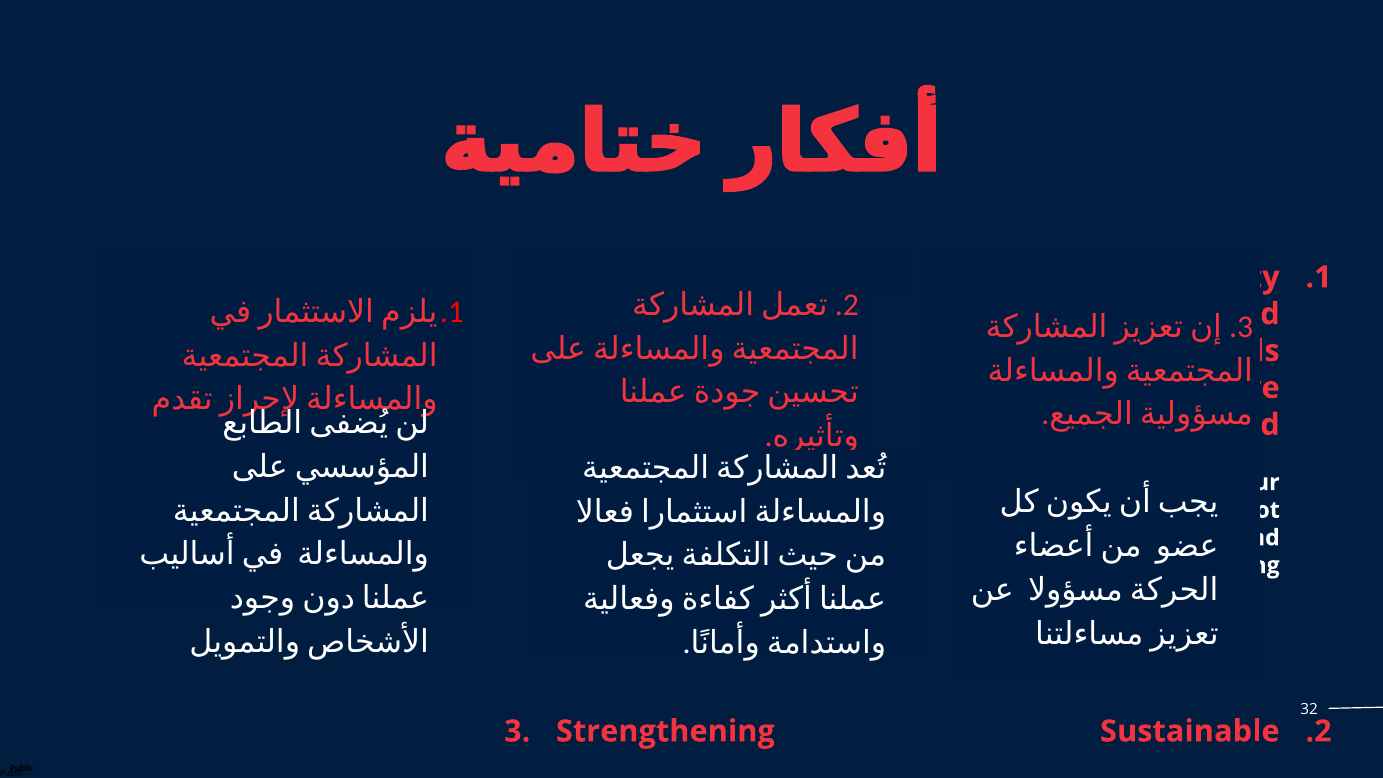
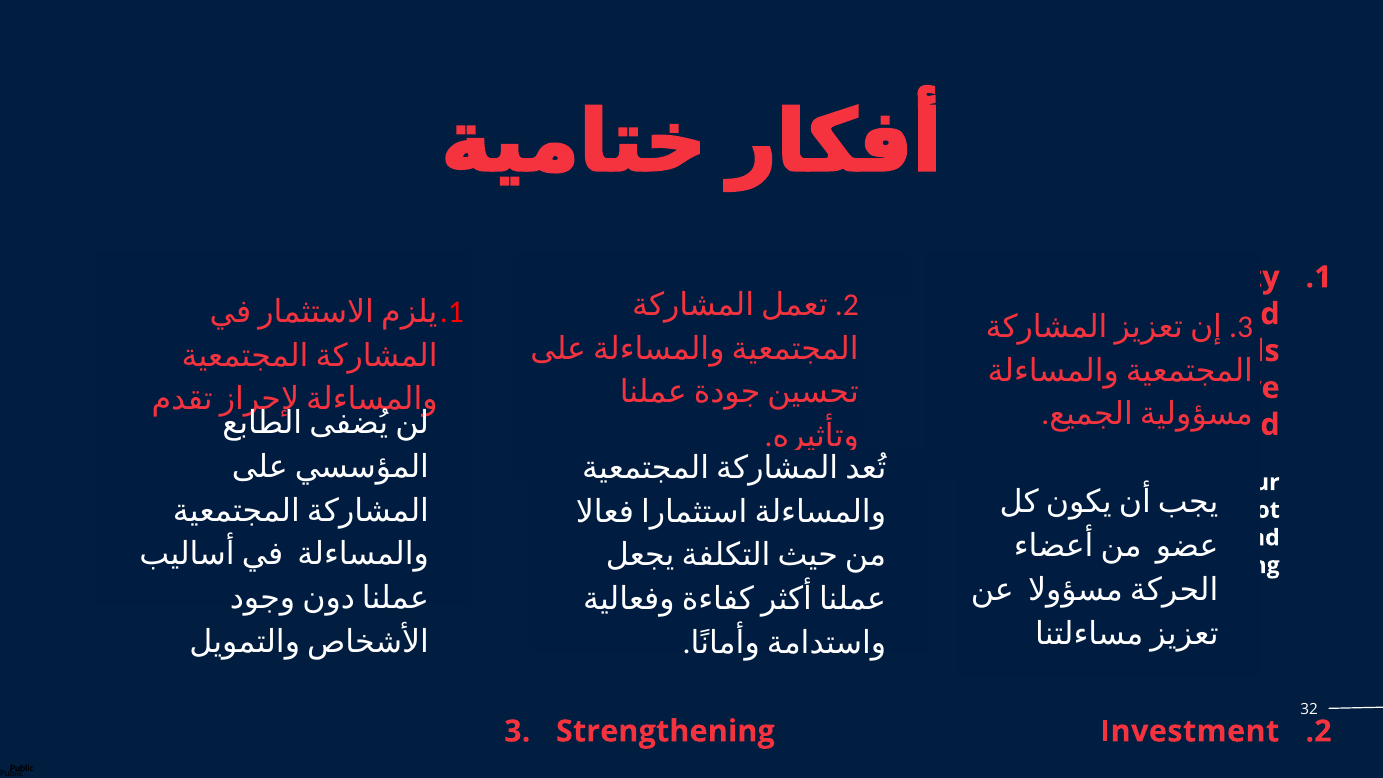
Sustainable at (1190, 731): Sustainable -> Investment
